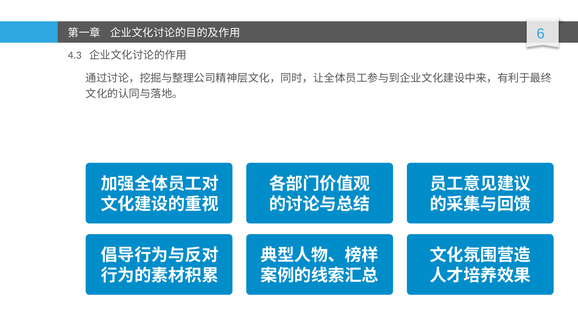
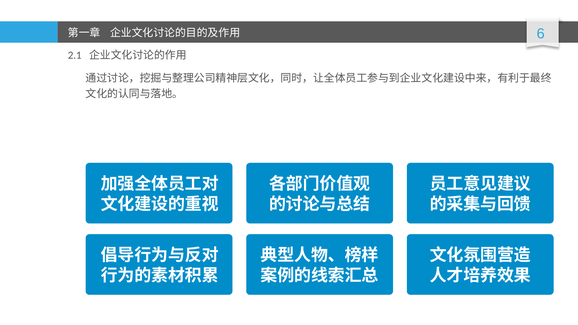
4.3: 4.3 -> 2.1
